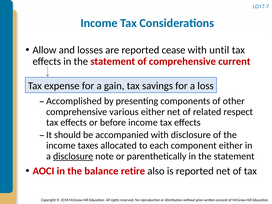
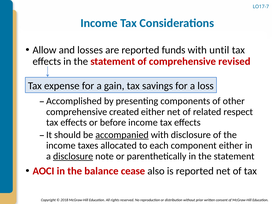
cease: cease -> funds
current: current -> revised
various: various -> created
accompanied underline: none -> present
retire: retire -> cease
